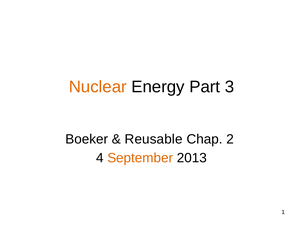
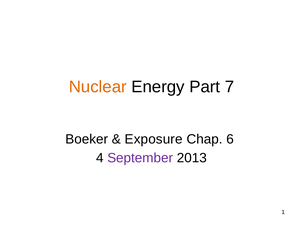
3: 3 -> 7
Reusable: Reusable -> Exposure
2: 2 -> 6
September colour: orange -> purple
